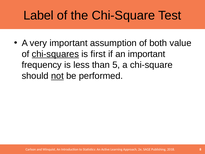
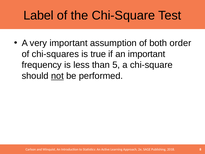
value: value -> order
chi-squares underline: present -> none
first: first -> true
